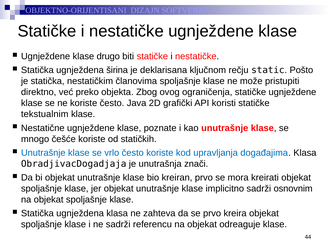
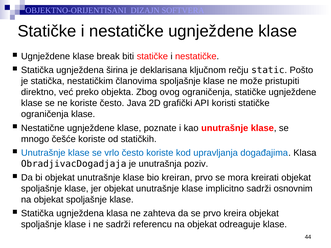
drugo: drugo -> break
tekstualnim at (45, 114): tekstualnim -> ograničenja
znači: znači -> poziv
